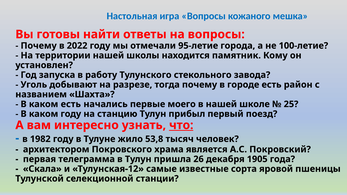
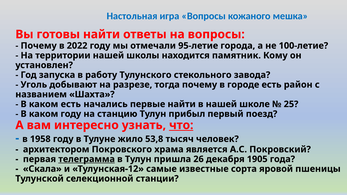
первые моего: моего -> найти
1982: 1982 -> 1958
телеграмма underline: none -> present
